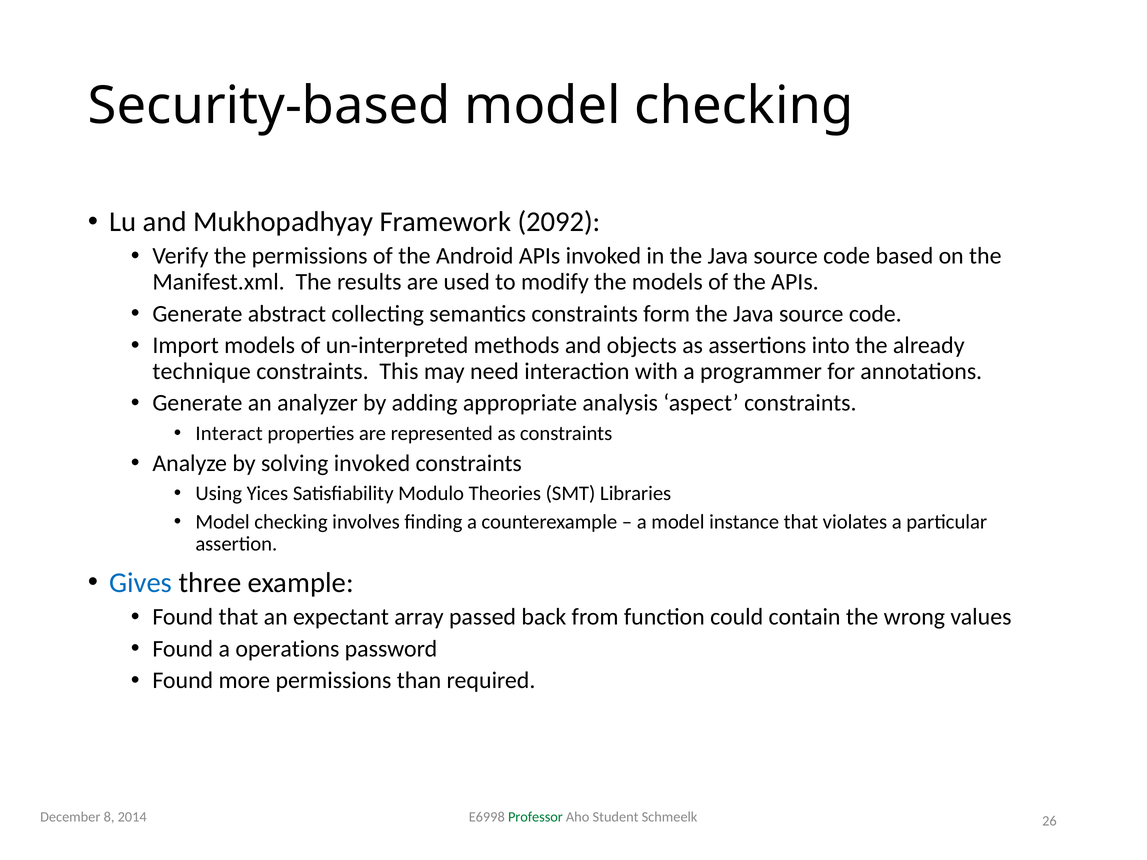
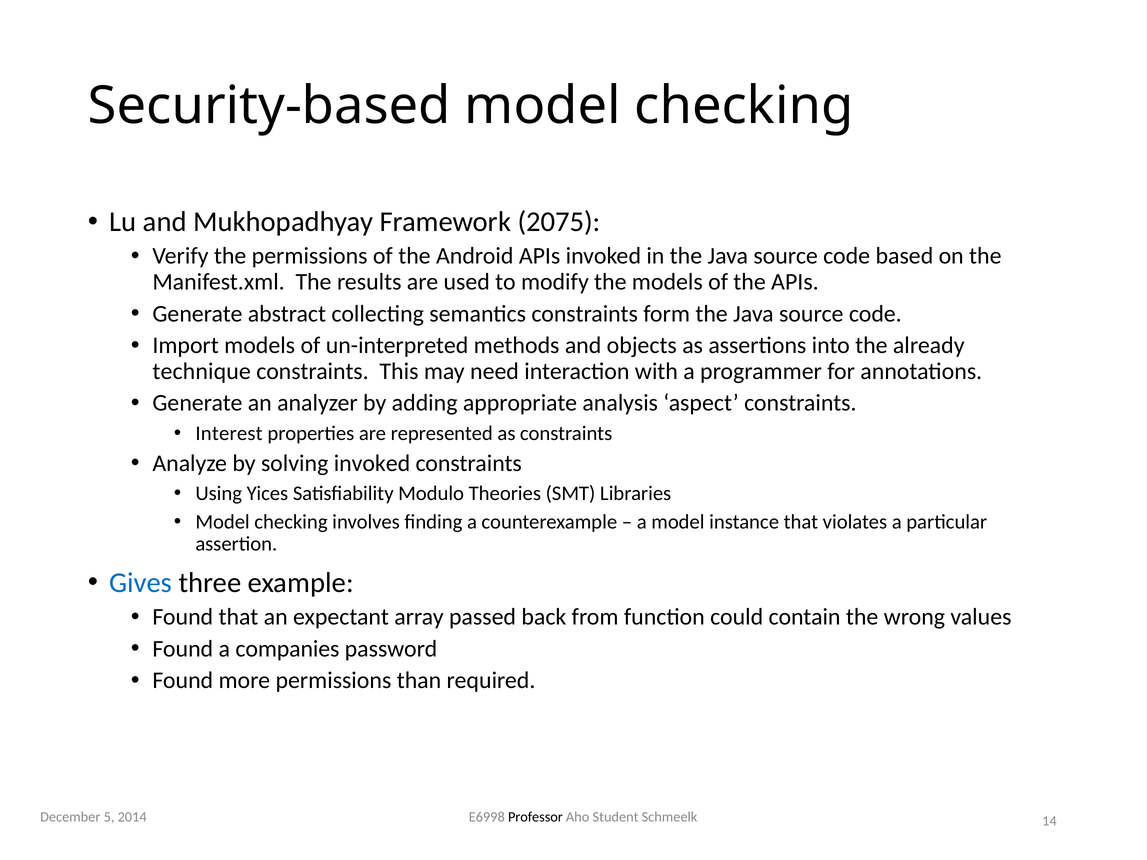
2092: 2092 -> 2075
Interact: Interact -> Interest
operations: operations -> companies
8: 8 -> 5
Professor colour: green -> black
26: 26 -> 14
